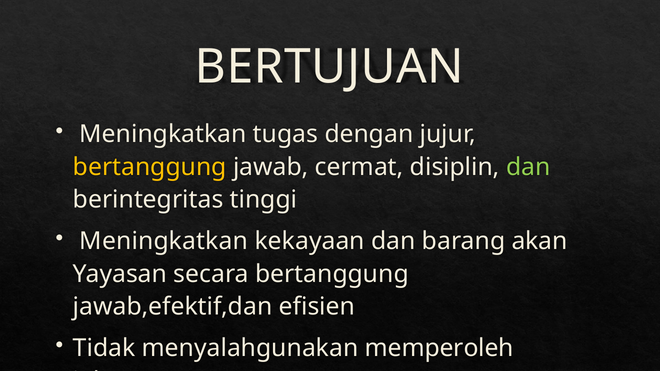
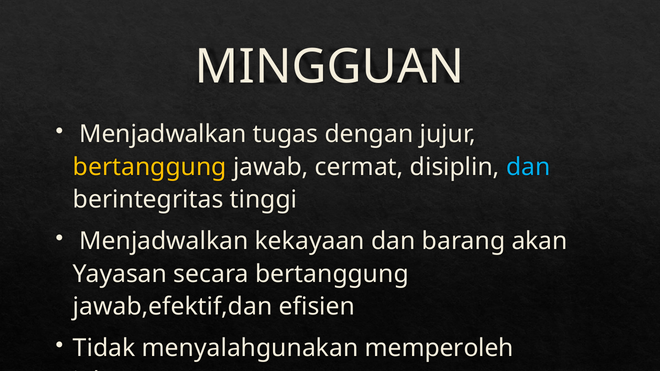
BERTUJUAN: BERTUJUAN -> MINGGUAN
Meningkatkan at (163, 134): Meningkatkan -> Menjadwalkan
dan at (528, 167) colour: light green -> light blue
Meningkatkan at (164, 241): Meningkatkan -> Menjadwalkan
